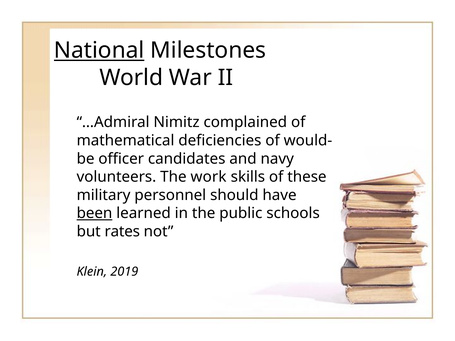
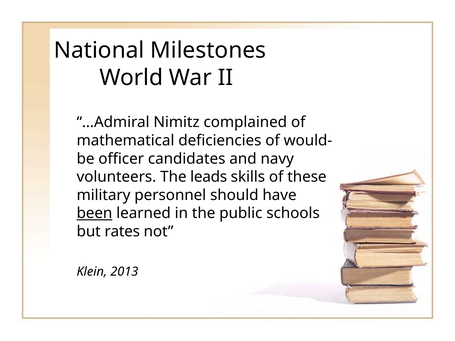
National underline: present -> none
work: work -> leads
2019: 2019 -> 2013
